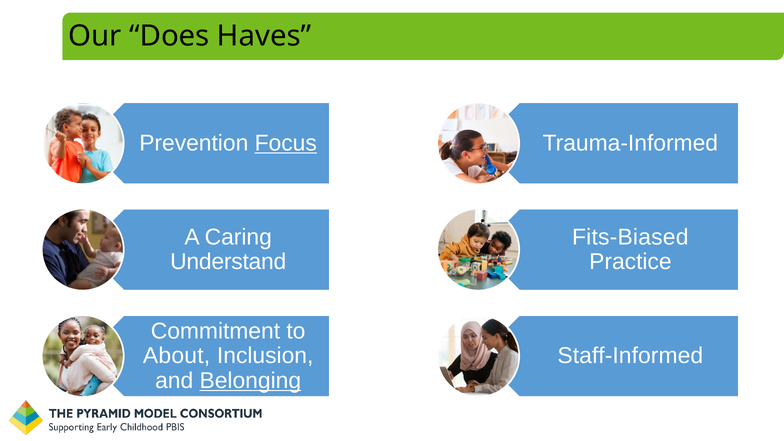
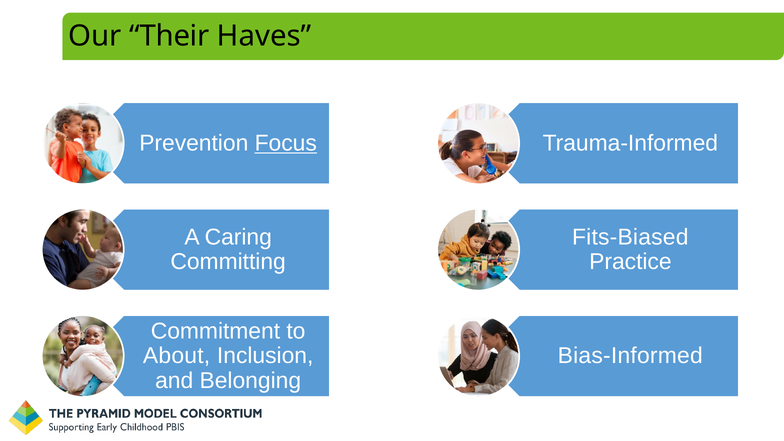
Does: Does -> Their
Understand: Understand -> Committing
Staff-Informed: Staff-Informed -> Bias-Informed
Belonging underline: present -> none
